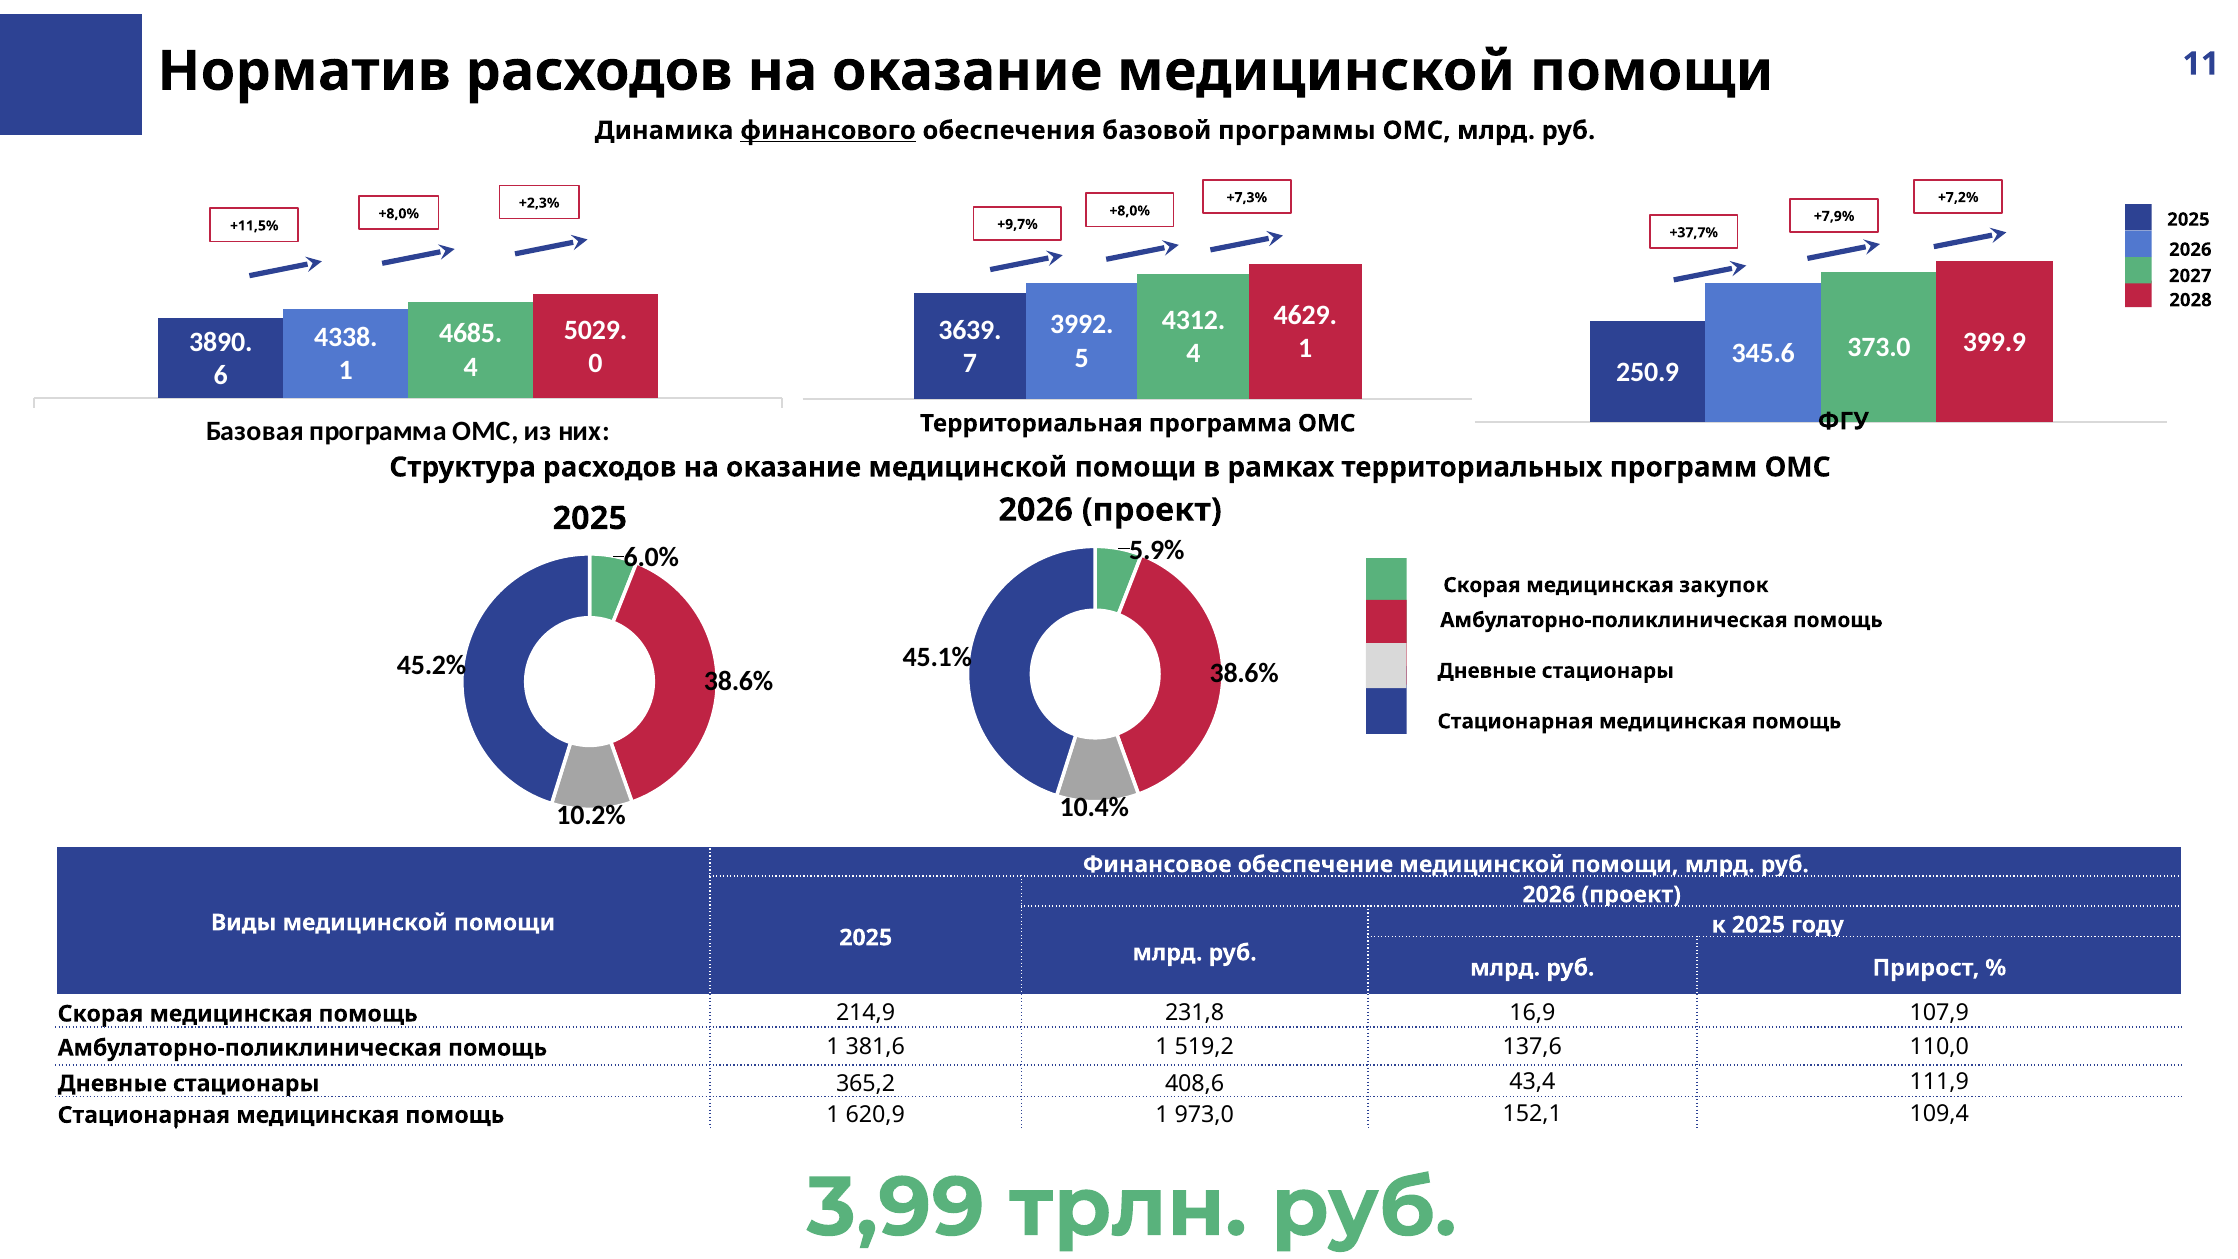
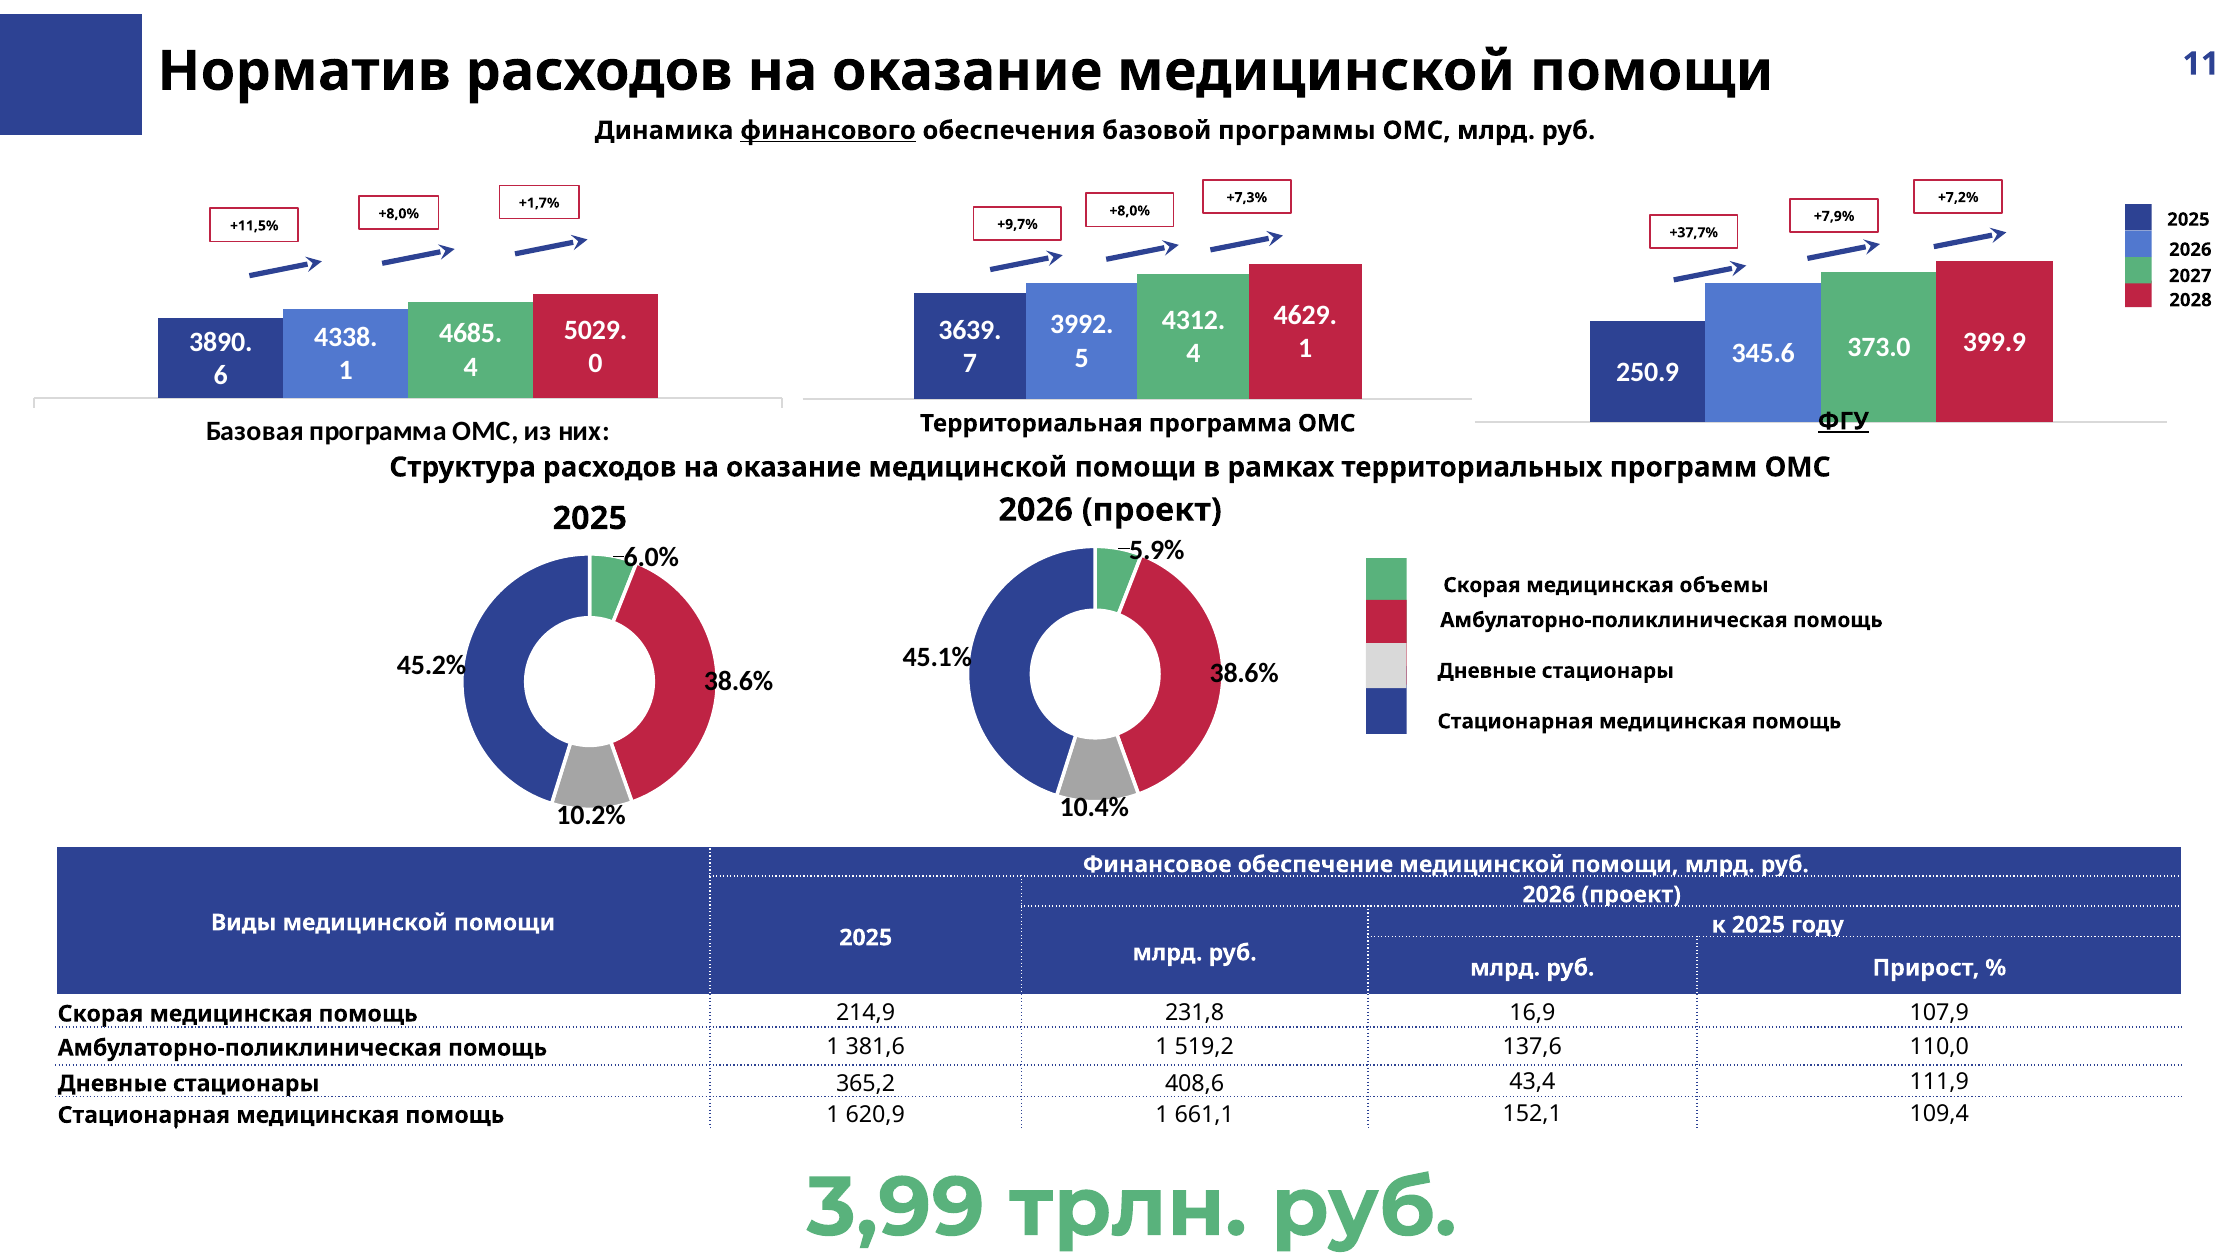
+2,3%: +2,3% -> +1,7%
ФГУ at (1843, 421) underline: none -> present
закупок: закупок -> объемы
973,0: 973,0 -> 661,1
